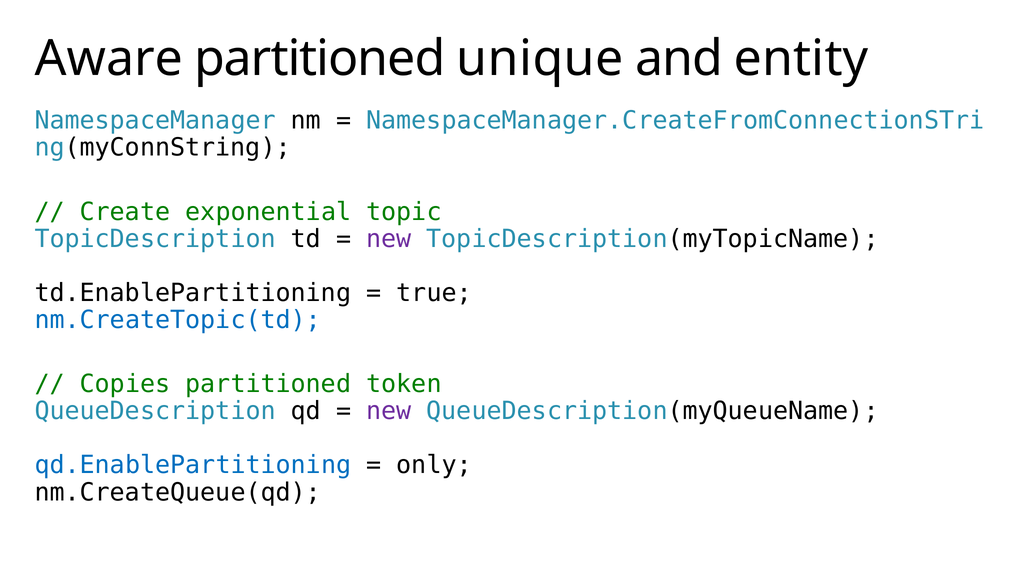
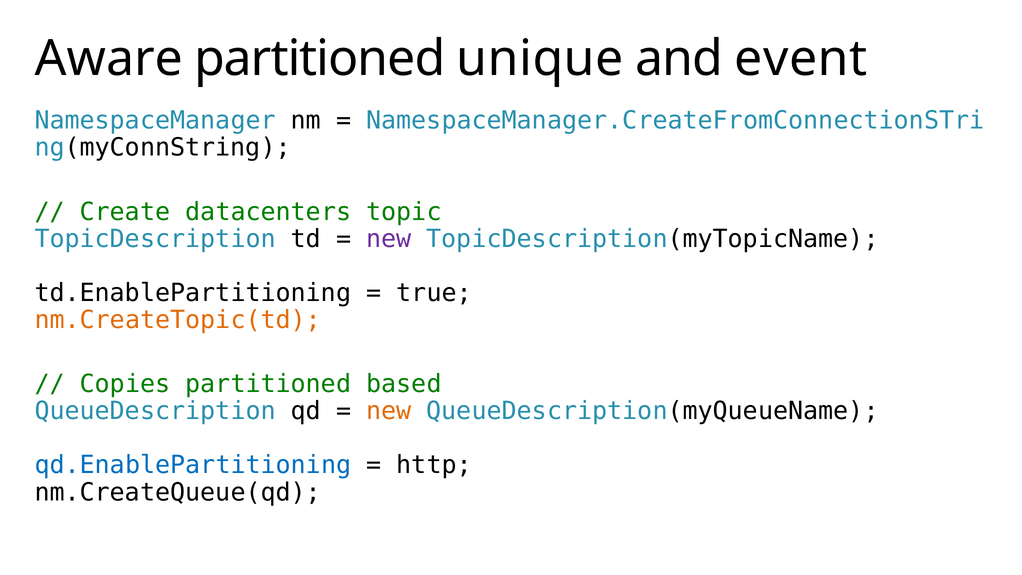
entity: entity -> event
exponential: exponential -> datacenters
nm.CreateTopic(td colour: blue -> orange
token: token -> based
new at (389, 411) colour: purple -> orange
only: only -> http
